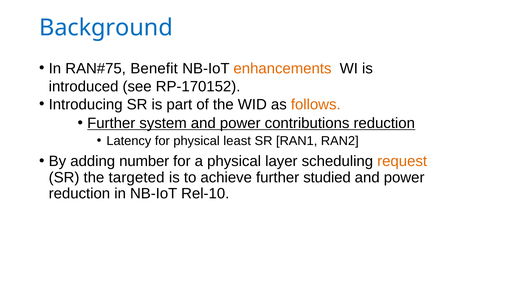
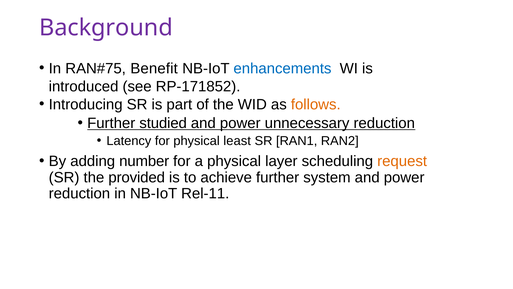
Background colour: blue -> purple
enhancements colour: orange -> blue
RP-170152: RP-170152 -> RP-171852
system: system -> studied
contributions: contributions -> unnecessary
targeted: targeted -> provided
studied: studied -> system
Rel-10: Rel-10 -> Rel-11
